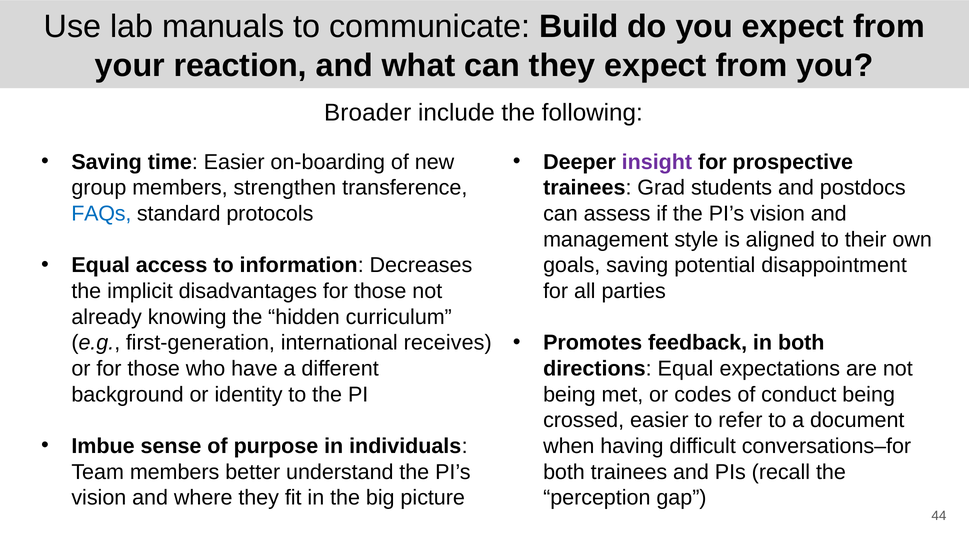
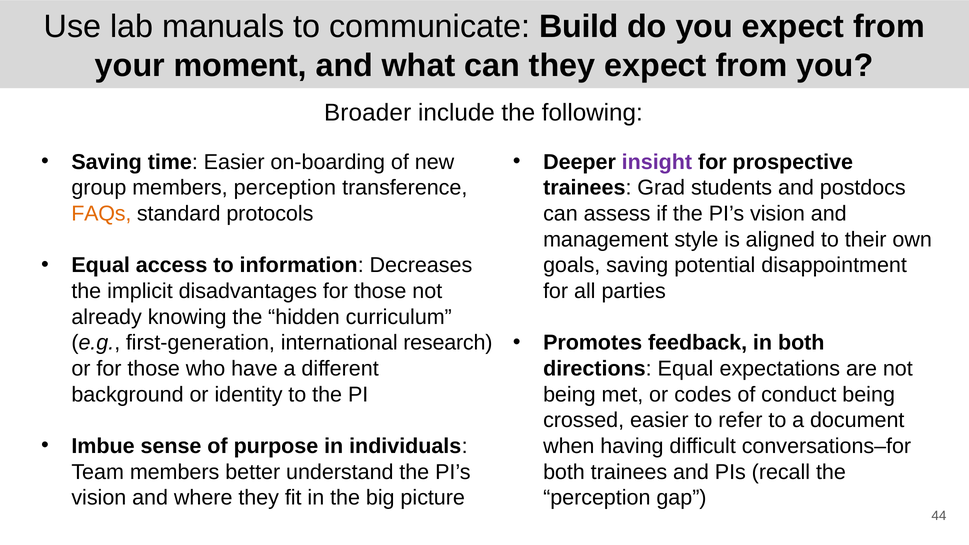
reaction: reaction -> moment
members strengthen: strengthen -> perception
FAQs colour: blue -> orange
receives: receives -> research
